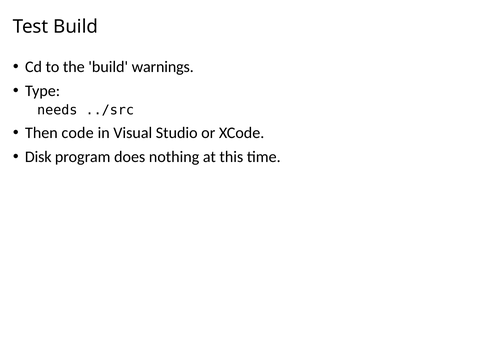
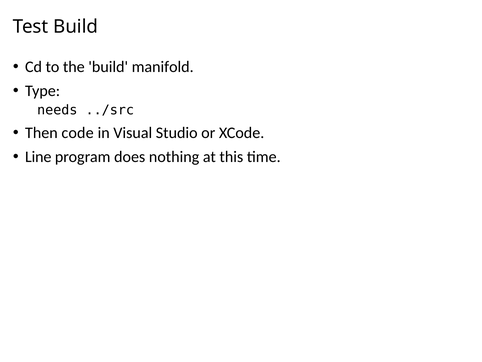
warnings: warnings -> manifold
Disk: Disk -> Line
